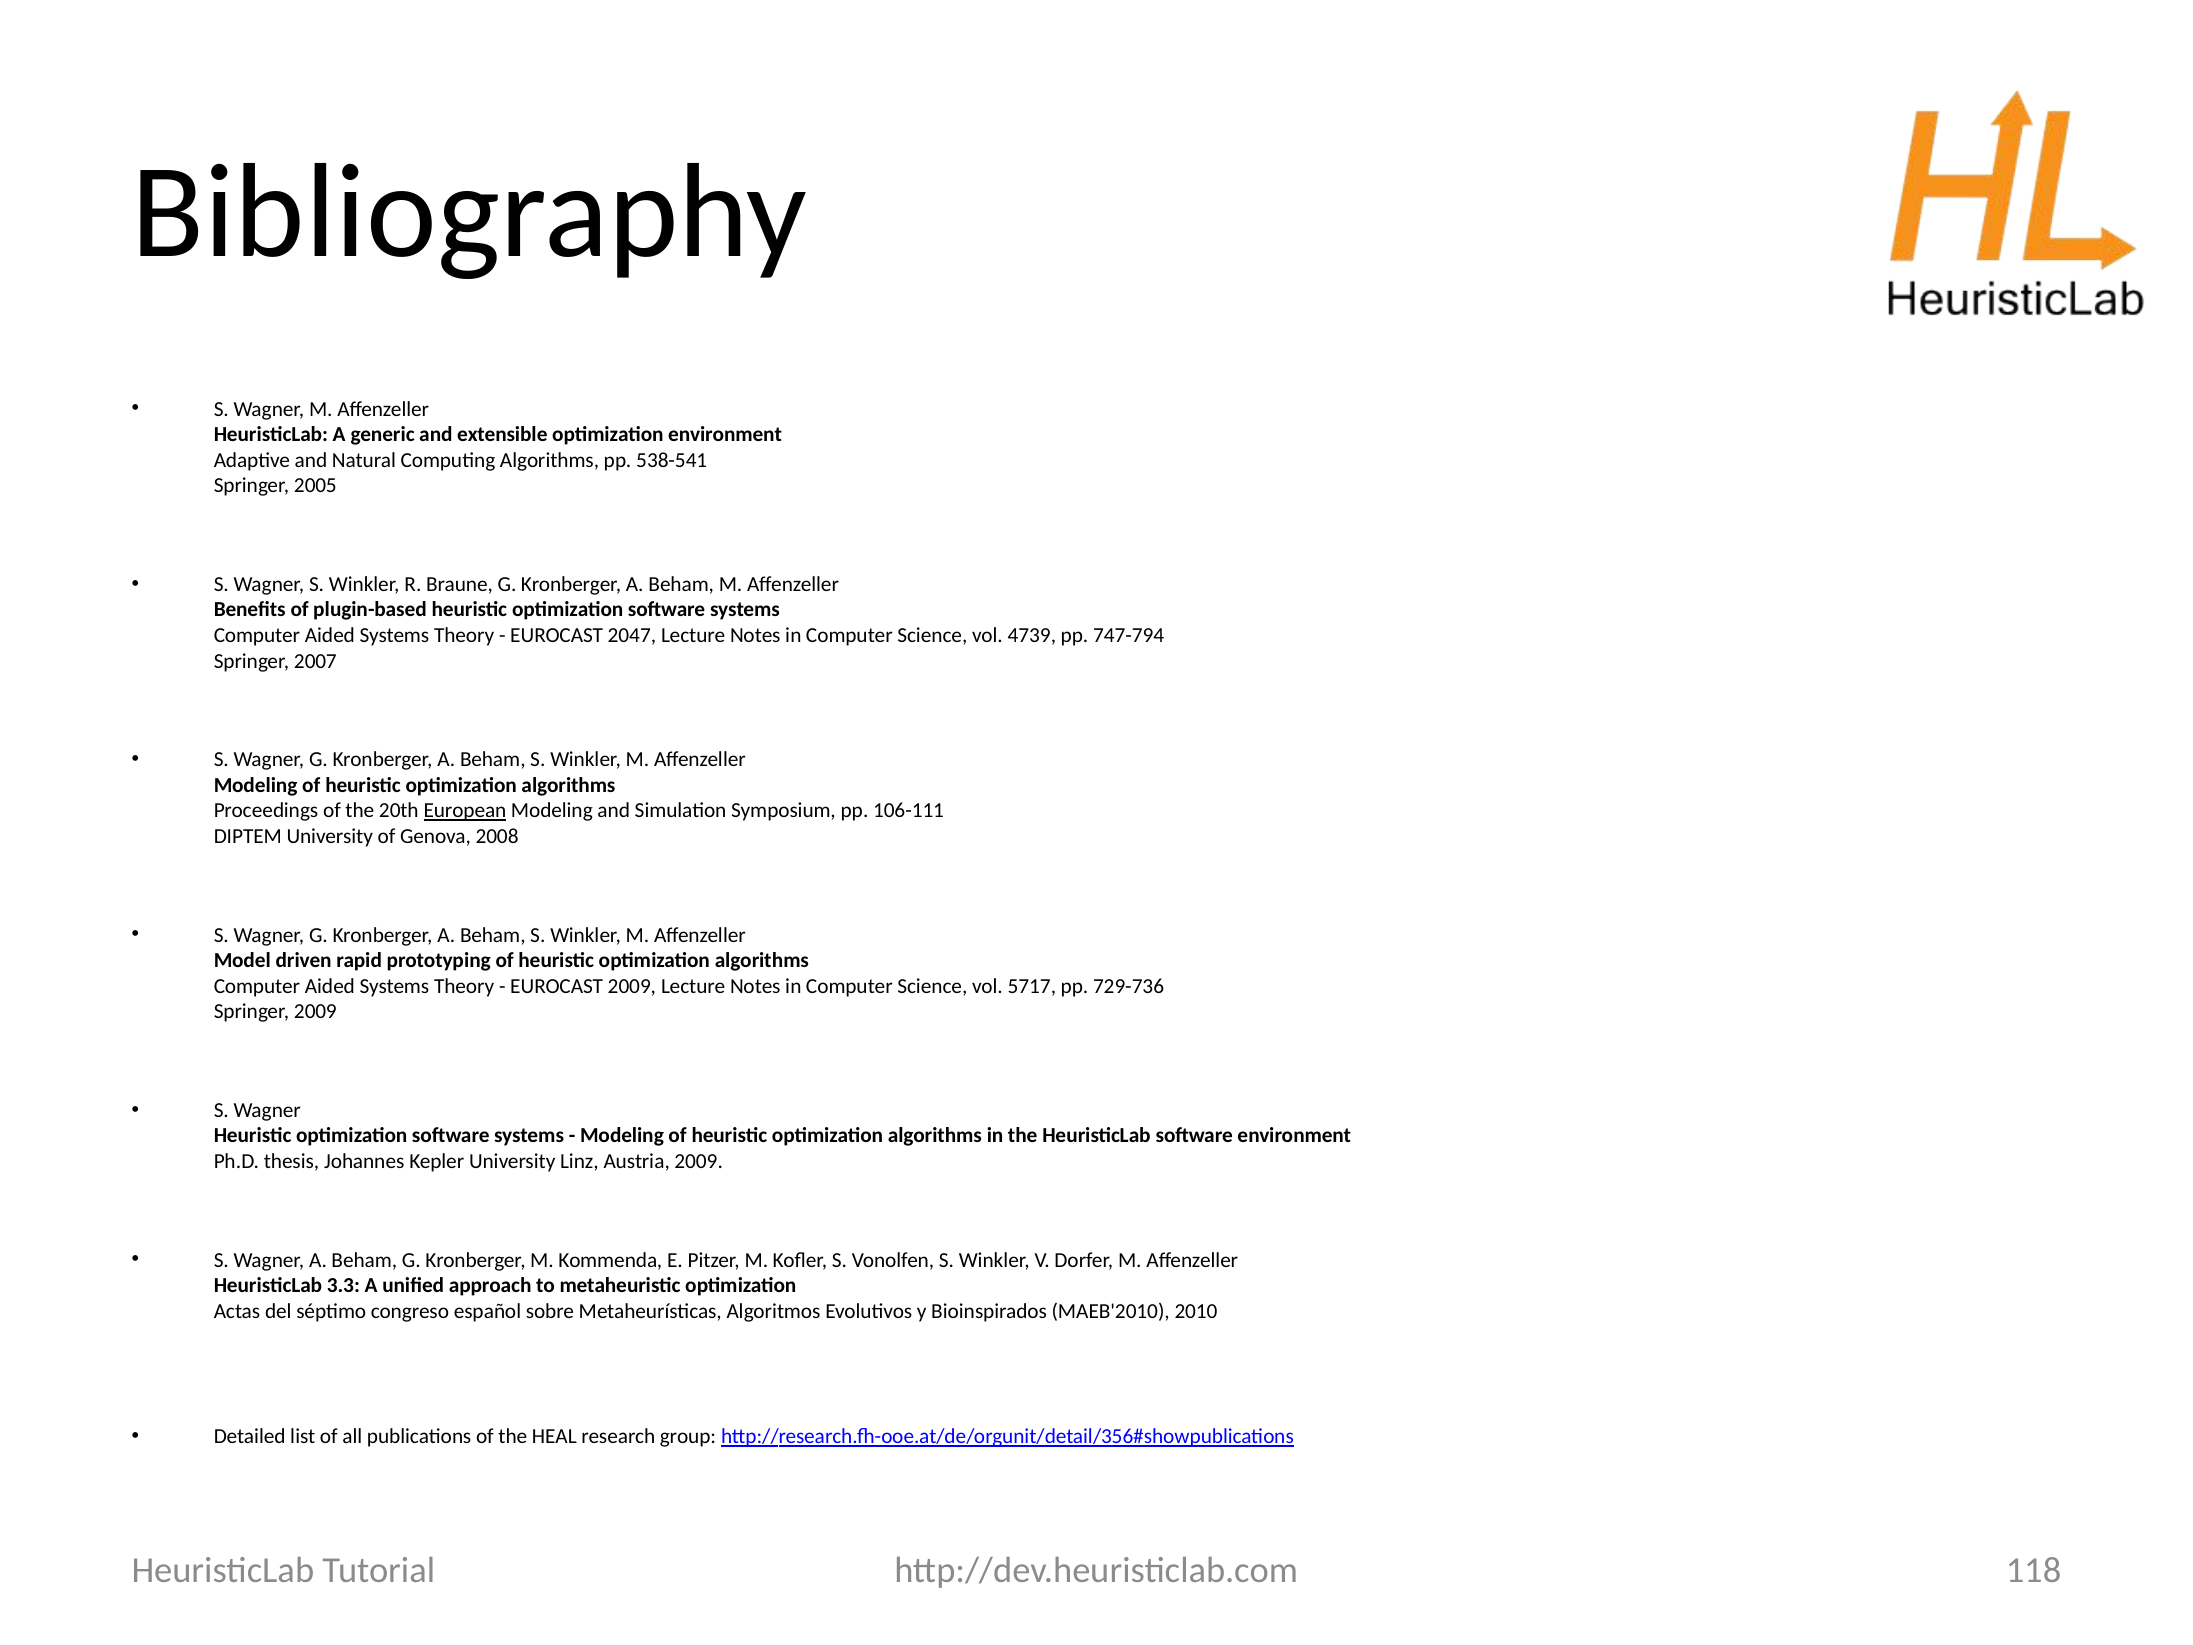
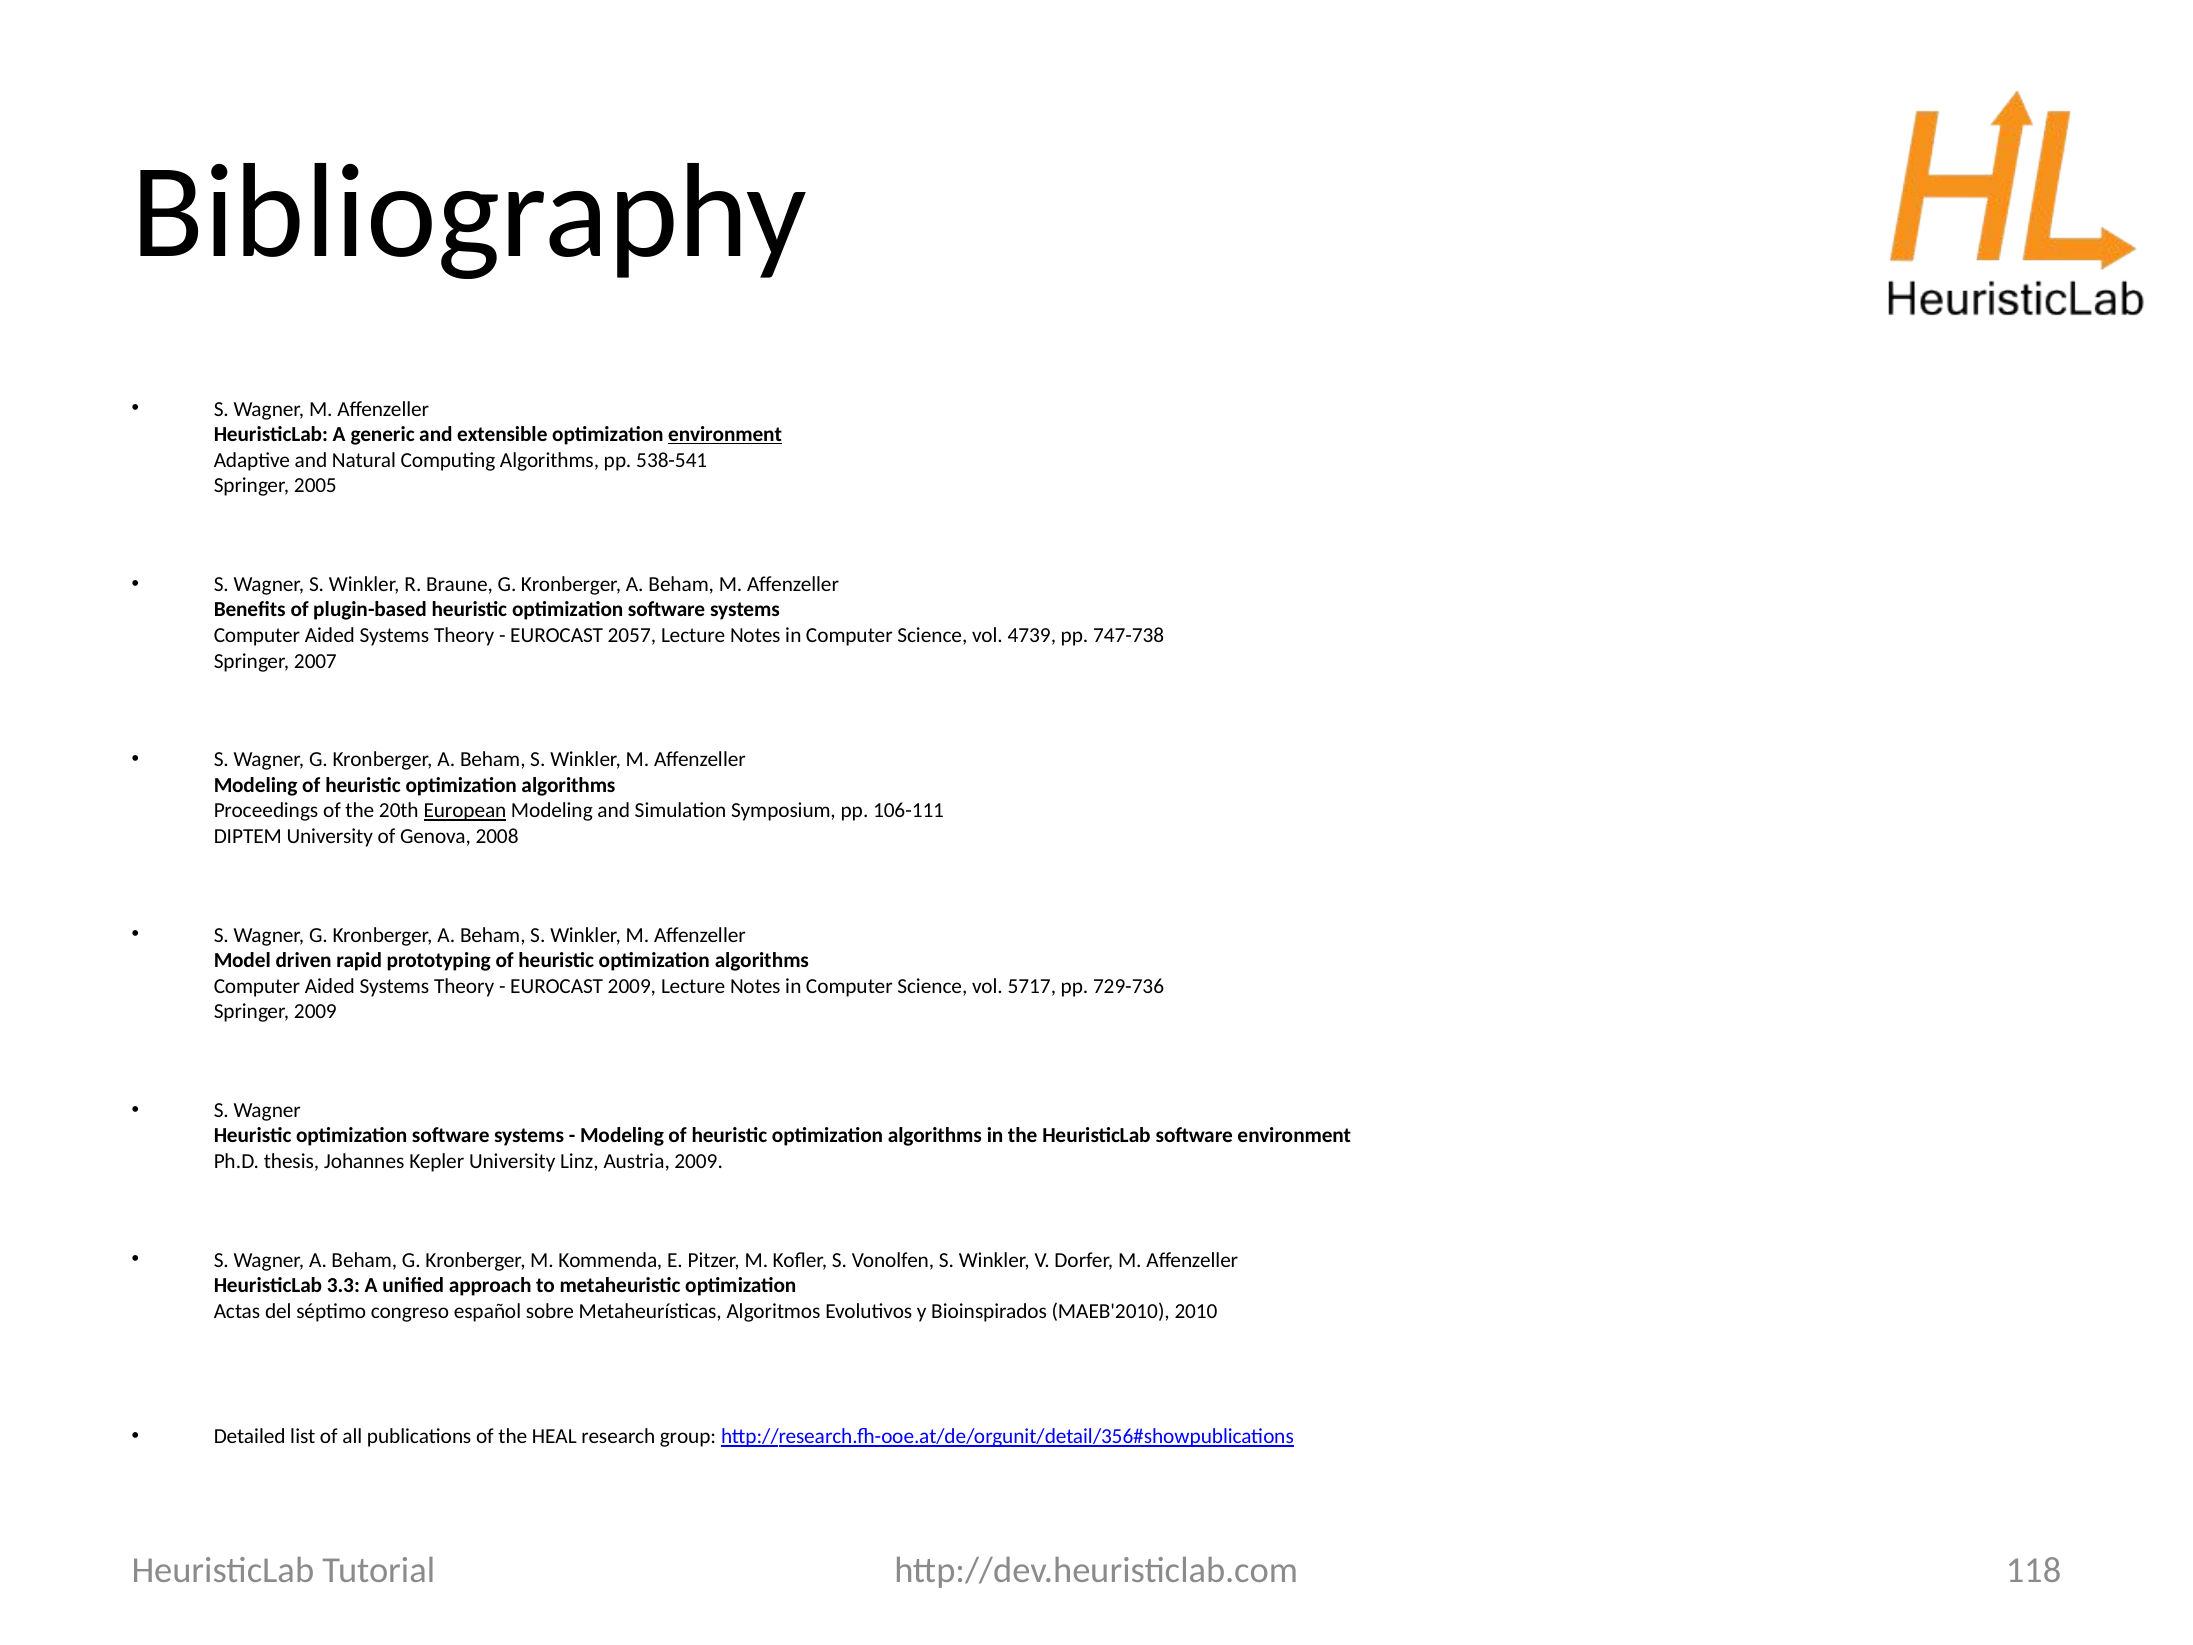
environment at (725, 435) underline: none -> present
2047: 2047 -> 2057
747-794: 747-794 -> 747-738
